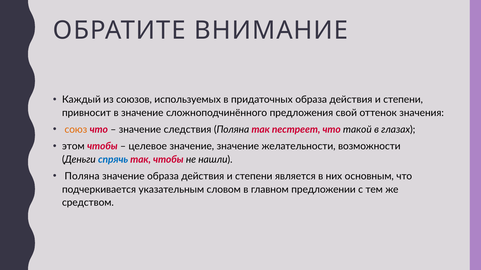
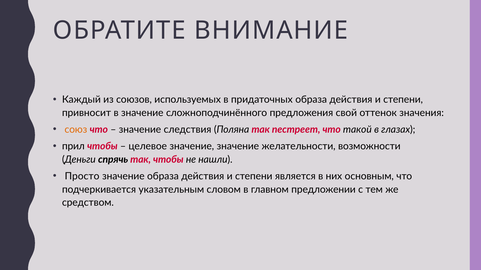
этом: этом -> прил
спрячь colour: blue -> black
Поляна at (82, 177): Поляна -> Просто
